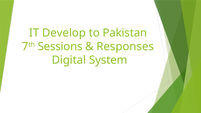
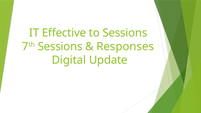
Develop: Develop -> Effective
to Pakistan: Pakistan -> Sessions
System: System -> Update
